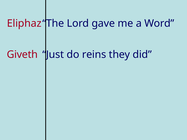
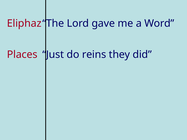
Giveth: Giveth -> Places
